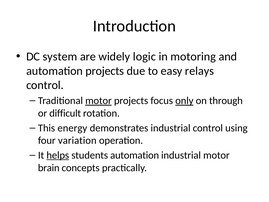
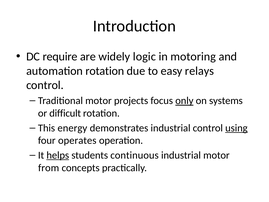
system: system -> require
automation projects: projects -> rotation
motor at (98, 101) underline: present -> none
through: through -> systems
using underline: none -> present
variation: variation -> operates
students automation: automation -> continuous
brain: brain -> from
